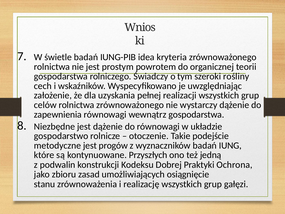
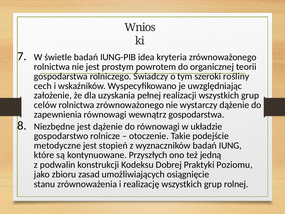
progów: progów -> stopień
Ochrona: Ochrona -> Poziomu
gałęzi: gałęzi -> rolnej
